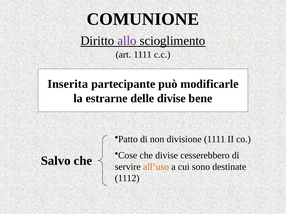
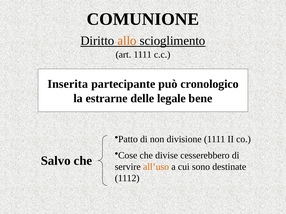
allo colour: purple -> orange
modificarle: modificarle -> cronologico
delle divise: divise -> legale
